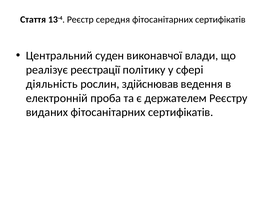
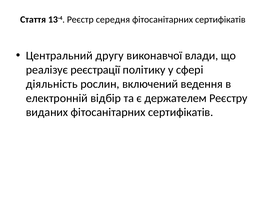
суден: суден -> другу
здійснював: здійснював -> включений
проба: проба -> відбір
